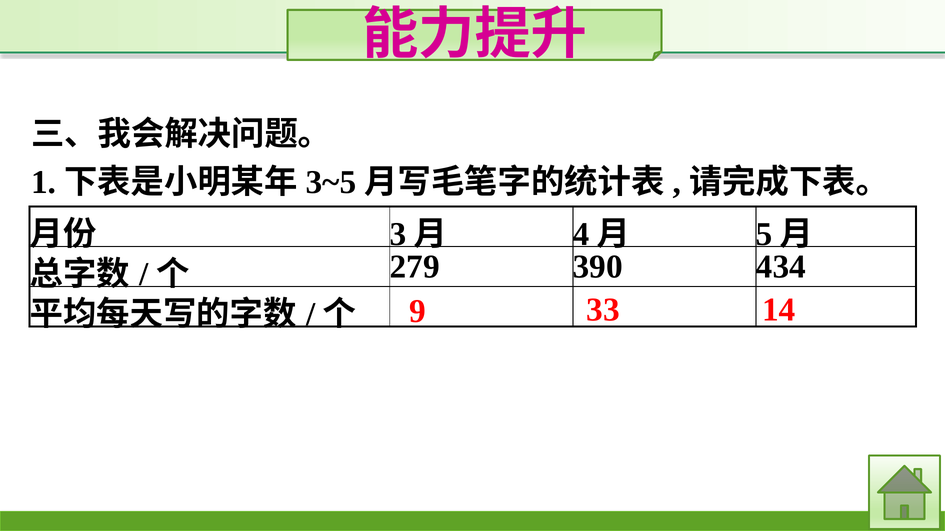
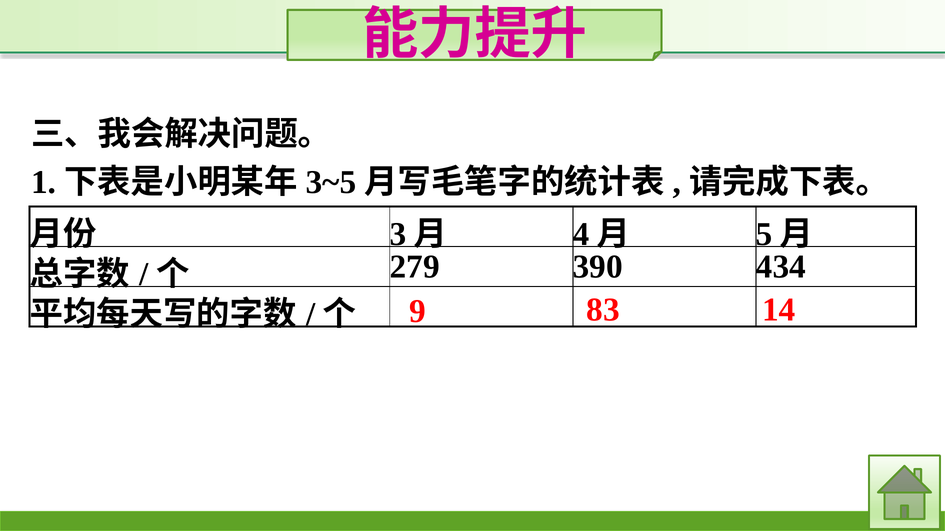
33: 33 -> 83
